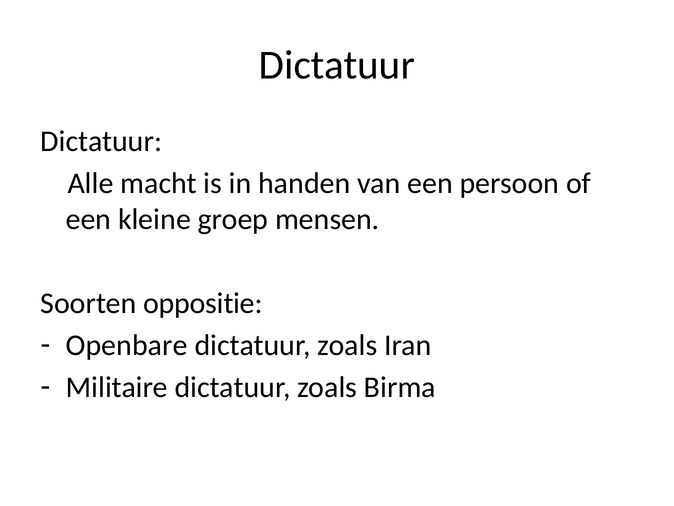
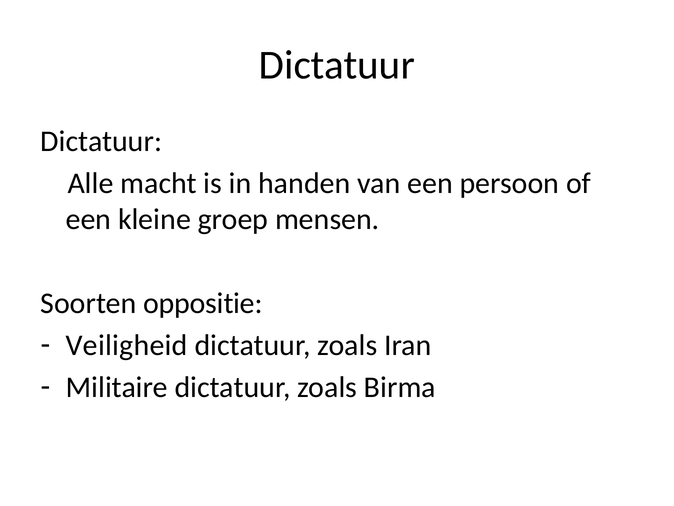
Openbare: Openbare -> Veiligheid
